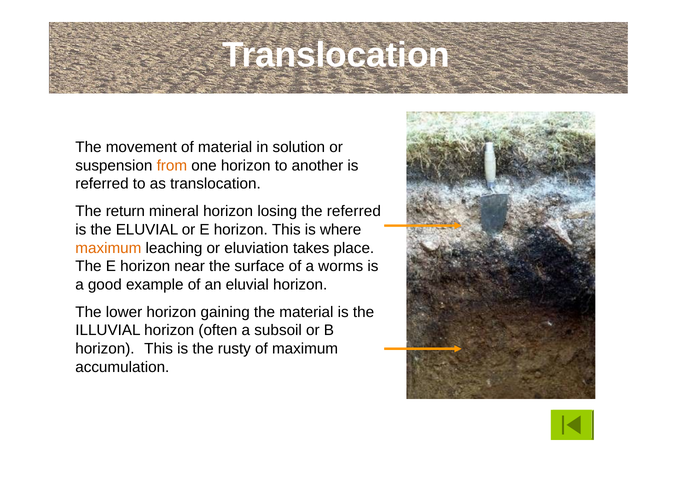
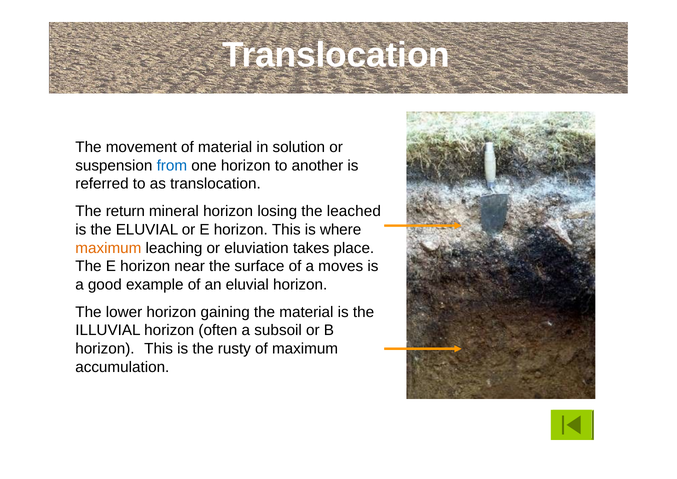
from colour: orange -> blue
the referred: referred -> leached
worms: worms -> moves
